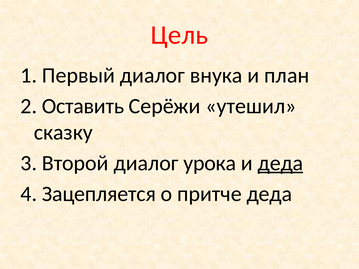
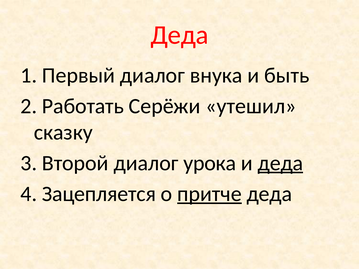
Цель at (179, 35): Цель -> Деда
план: план -> быть
Оставить: Оставить -> Работать
притче underline: none -> present
